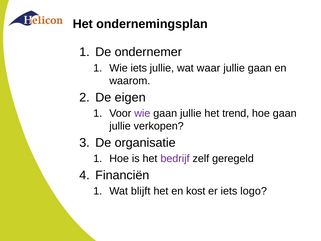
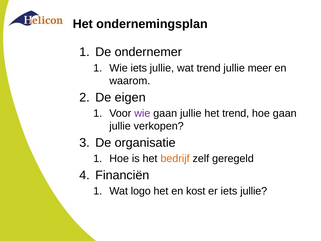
wat waar: waar -> trend
jullie gaan: gaan -> meer
bedrijf colour: purple -> orange
blijft: blijft -> logo
er iets logo: logo -> jullie
